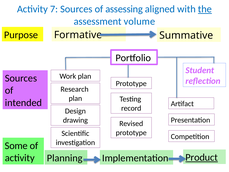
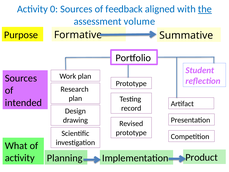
7: 7 -> 0
assessing: assessing -> feedback
Some: Some -> What
Product underline: present -> none
